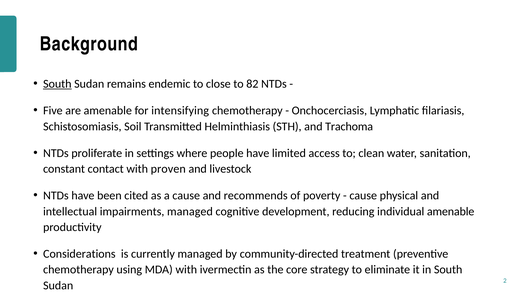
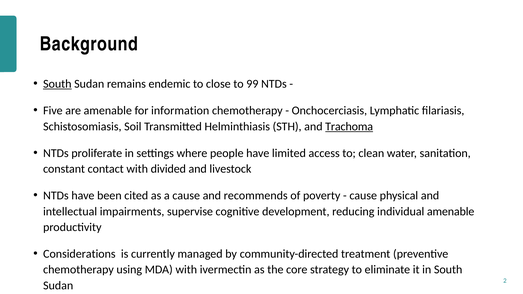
82: 82 -> 99
intensifying: intensifying -> information
Trachoma underline: none -> present
proven: proven -> divided
impairments managed: managed -> supervise
